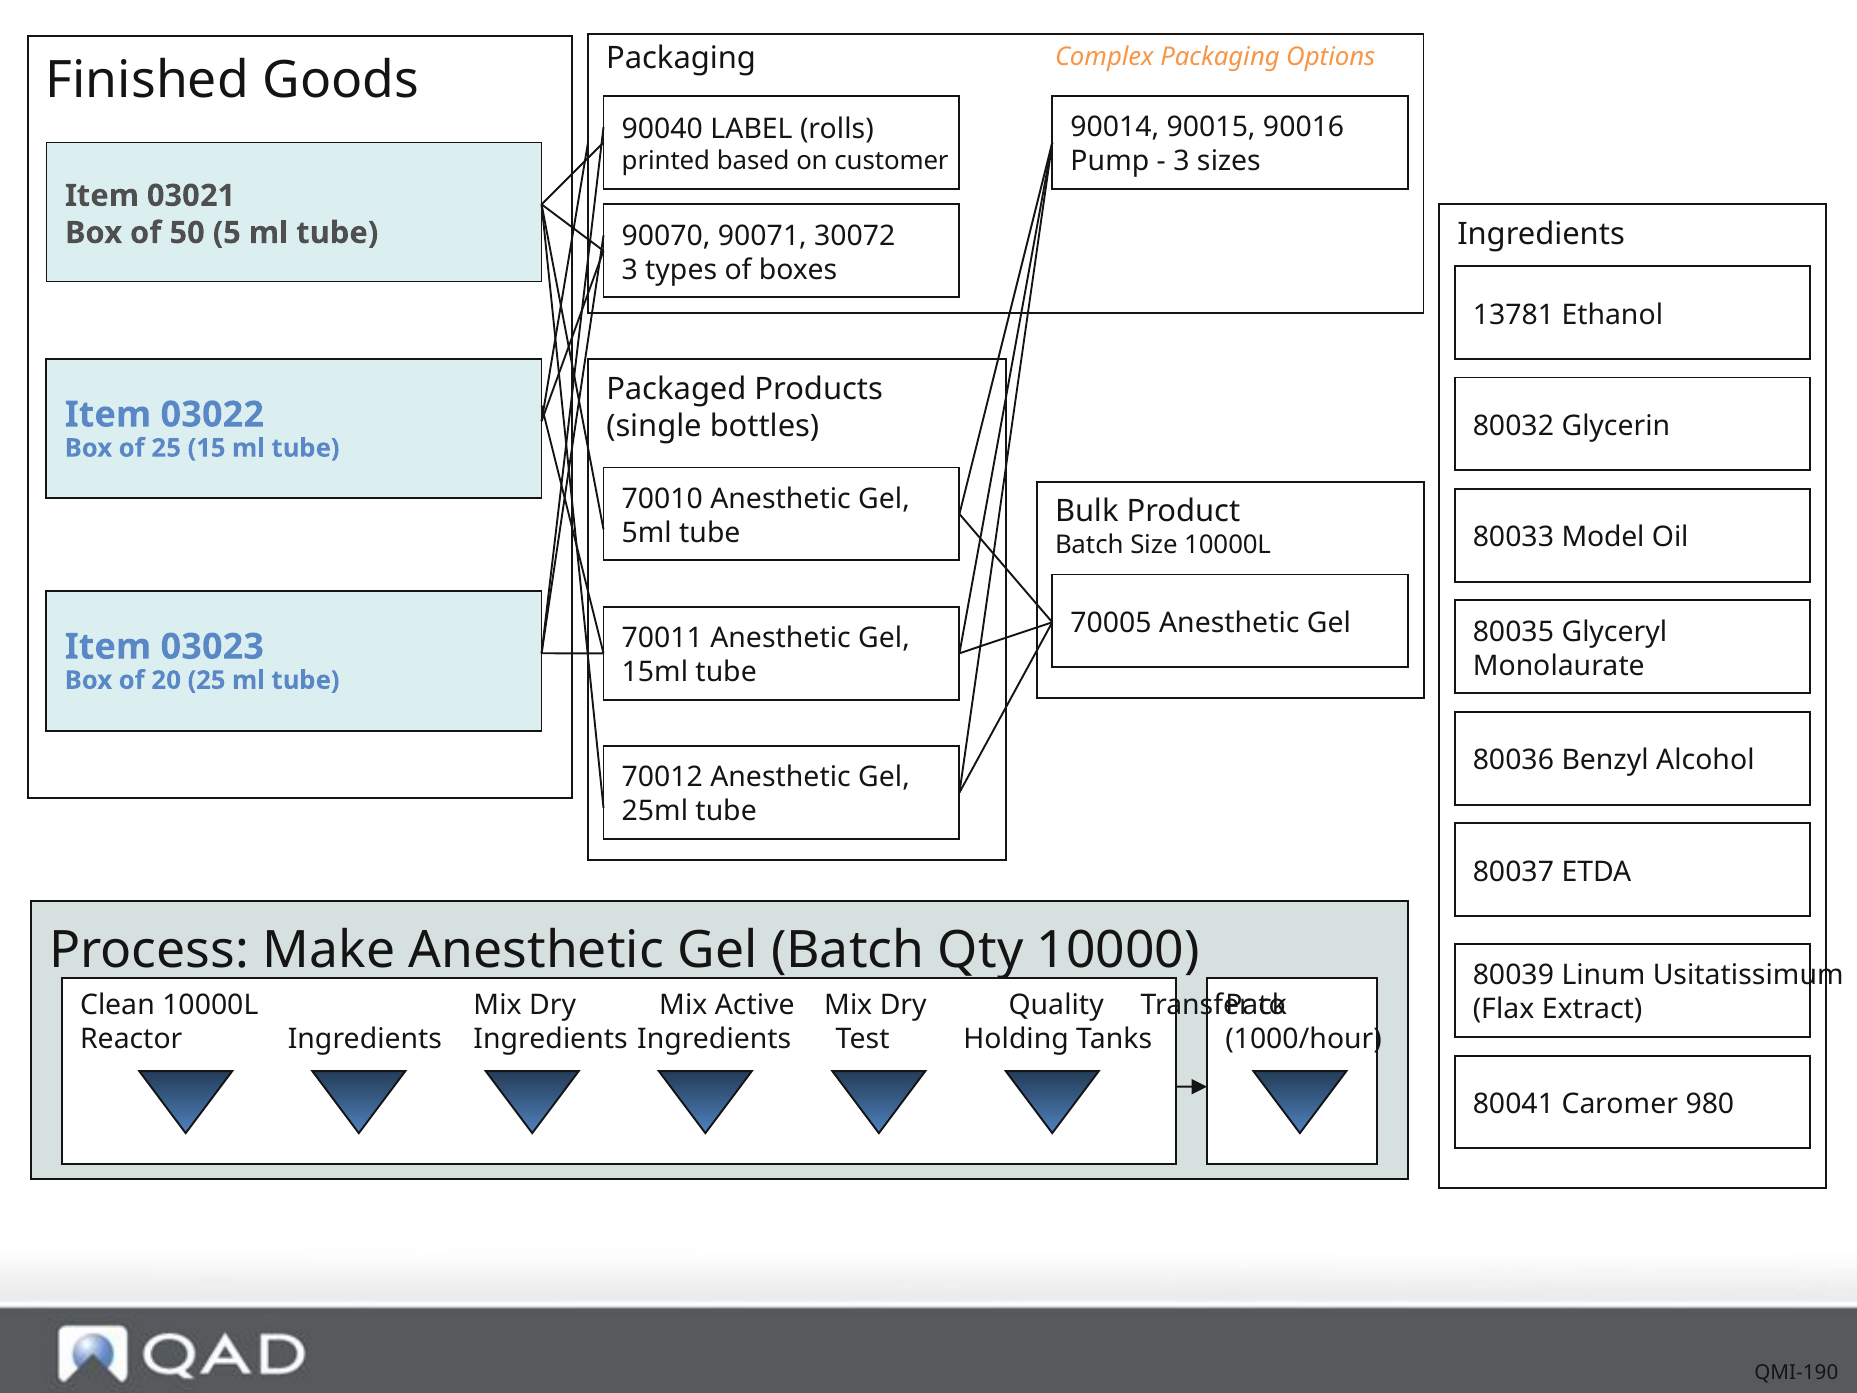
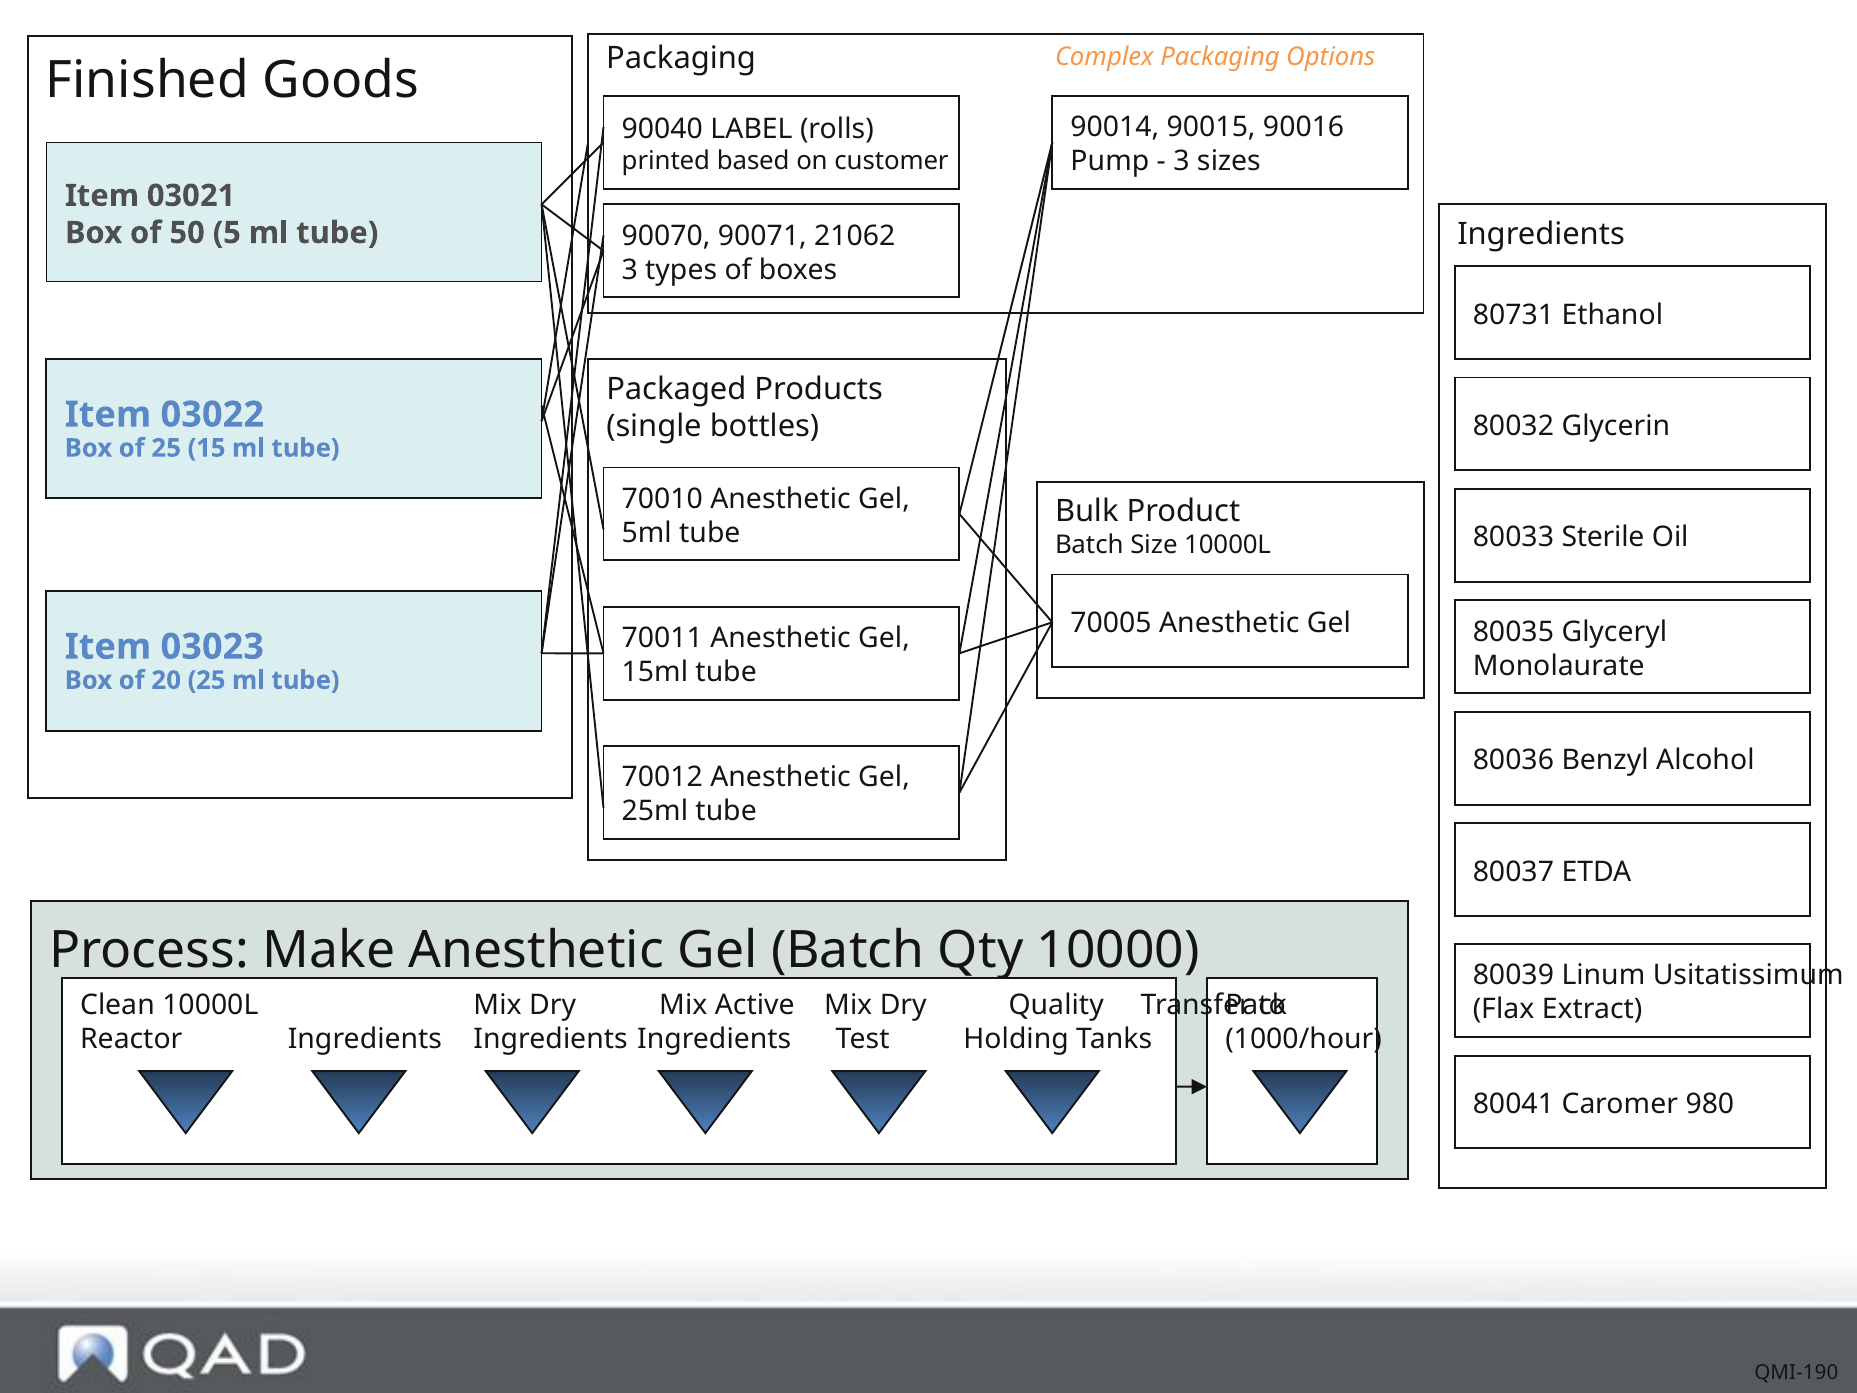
30072: 30072 -> 21062
13781: 13781 -> 80731
Model: Model -> Sterile
